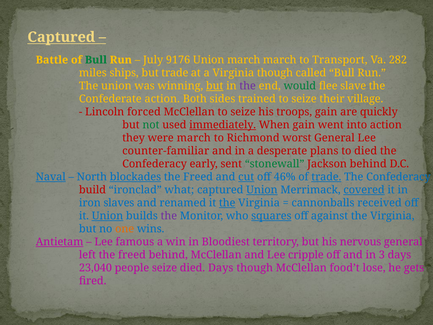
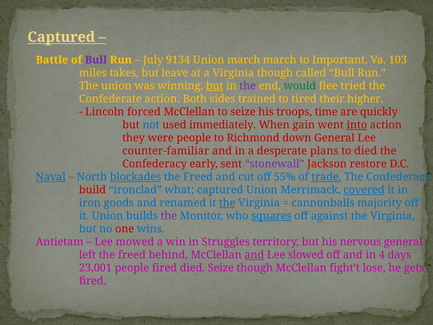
Bull at (96, 60) colour: green -> purple
9176: 9176 -> 9134
Transport: Transport -> Important
282: 282 -> 103
ships: ships -> takes
but trade: trade -> leave
slave: slave -> tried
seize at (304, 99): seize -> tired
village: village -> higher
troops gain: gain -> time
not colour: green -> blue
immediately underline: present -> none
into underline: none -> present
were march: march -> people
worst: worst -> down
stonewall colour: green -> purple
Jackson behind: behind -> restore
cut underline: present -> none
46%: 46% -> 55%
Union at (262, 190) underline: present -> none
slaves: slaves -> goods
received: received -> majority
Union at (107, 216) underline: present -> none
one colour: orange -> red
Antietam underline: present -> none
famous: famous -> mowed
Bloodiest: Bloodiest -> Struggles
and at (254, 255) underline: none -> present
cripple: cripple -> slowed
3: 3 -> 4
23,040: 23,040 -> 23,001
people seize: seize -> fired
died Days: Days -> Seize
food’t: food’t -> fight’t
